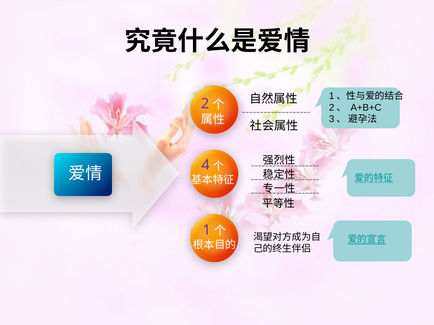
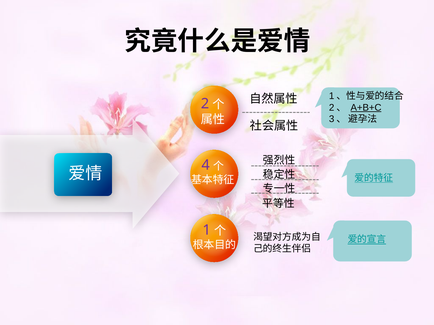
A+B+C underline: none -> present
